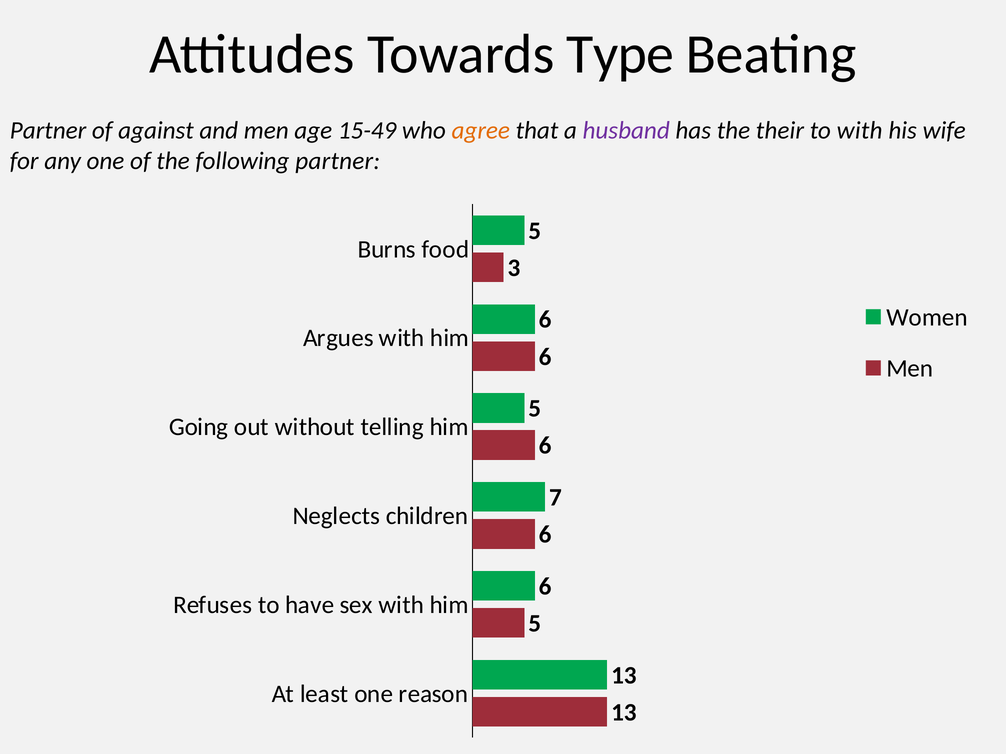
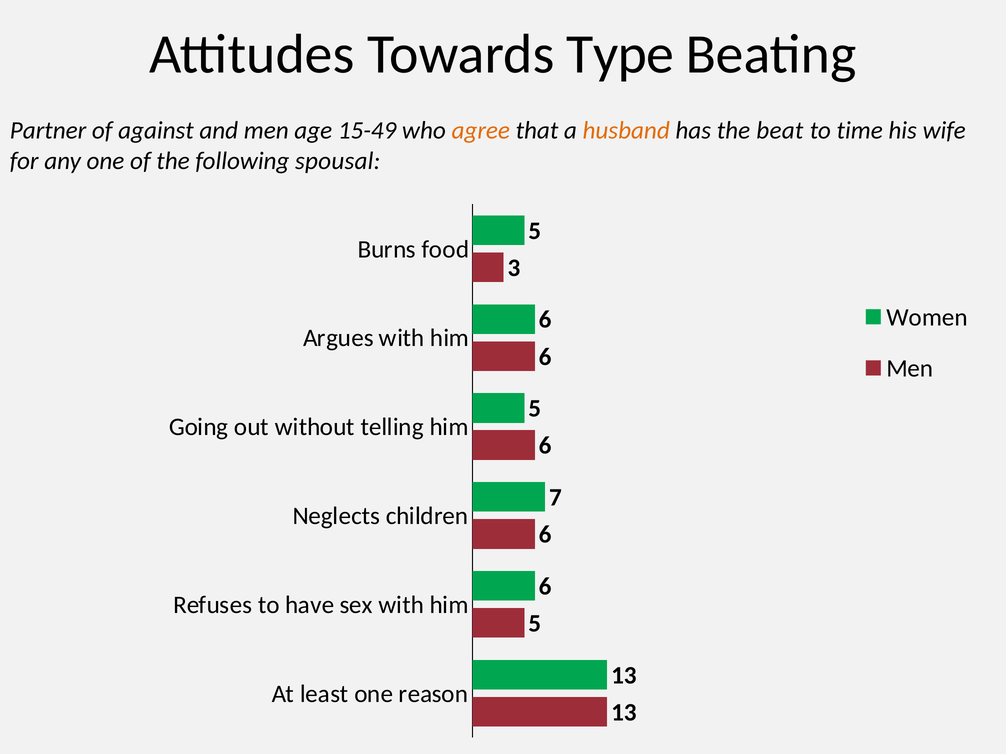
husband colour: purple -> orange
their: their -> beat
to with: with -> time
following partner: partner -> spousal
